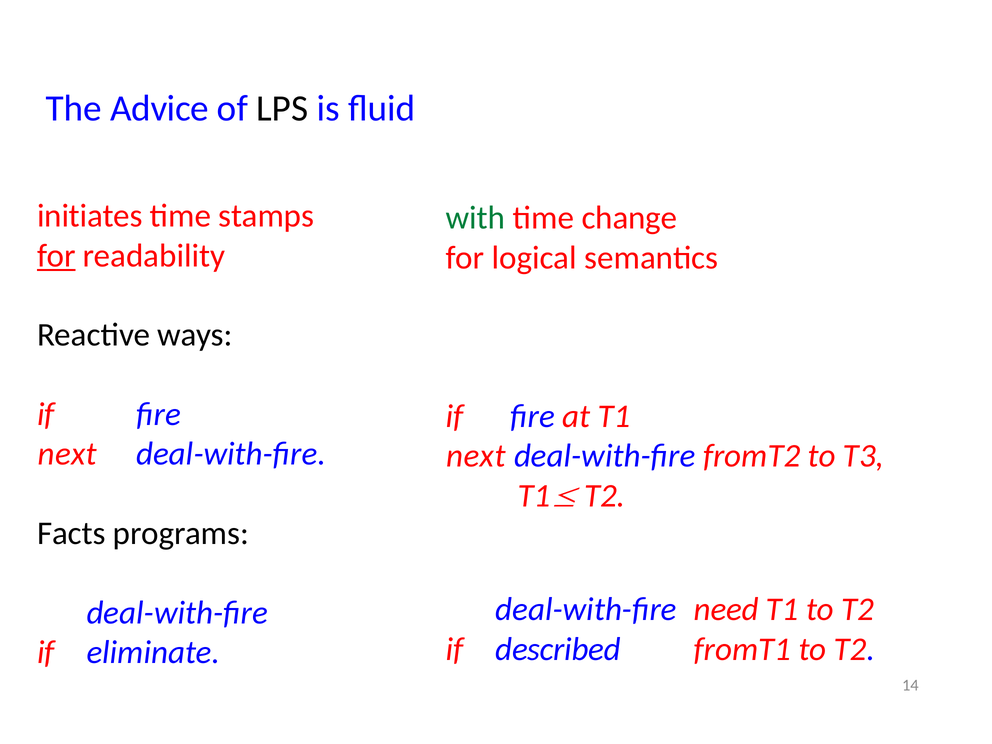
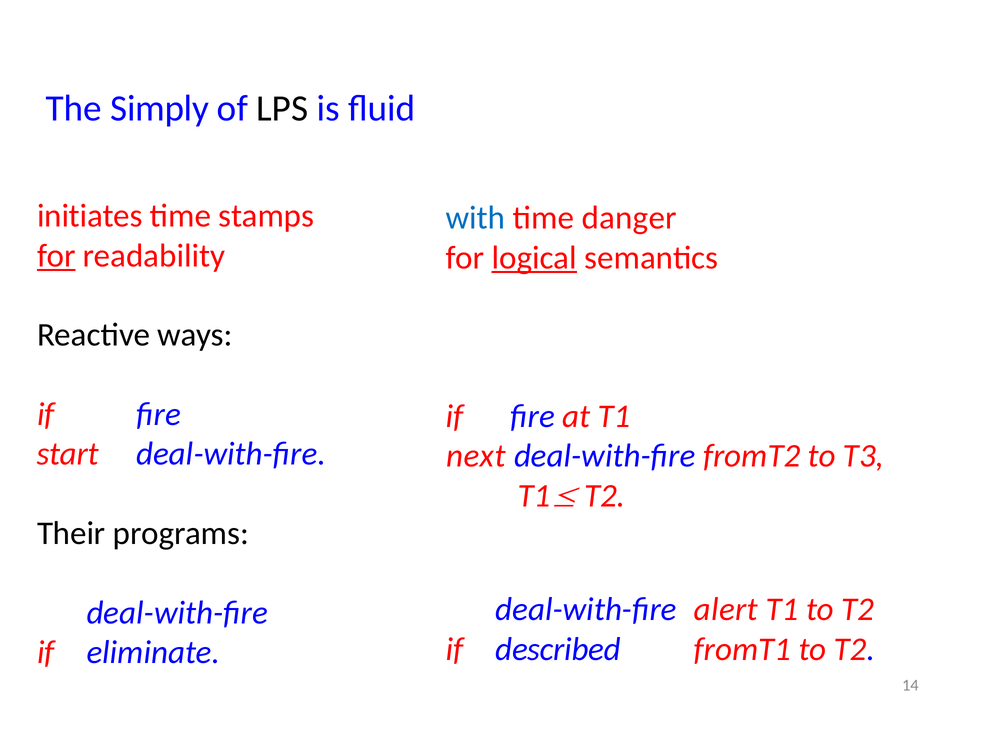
Advice: Advice -> Simply
with colour: green -> blue
change: change -> danger
logical underline: none -> present
next at (67, 454): next -> start
Facts: Facts -> Their
need: need -> alert
